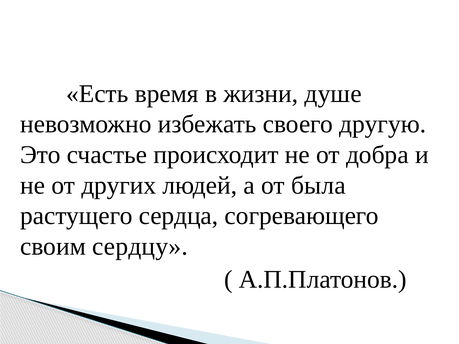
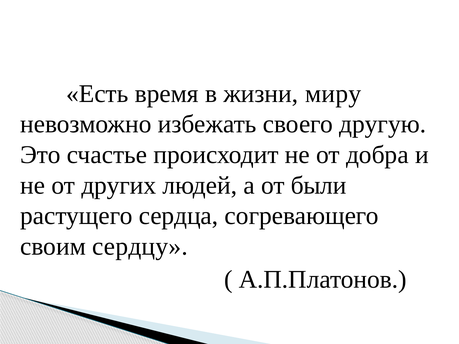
душе: душе -> миру
была: была -> были
